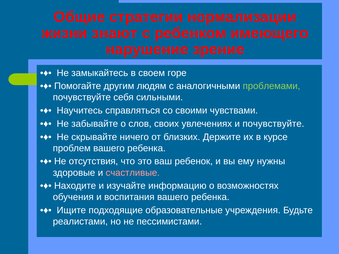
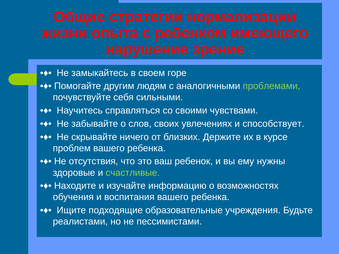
знают: знают -> опыта
и почувствуйте: почувствуйте -> способствует
счастливые colour: pink -> light green
